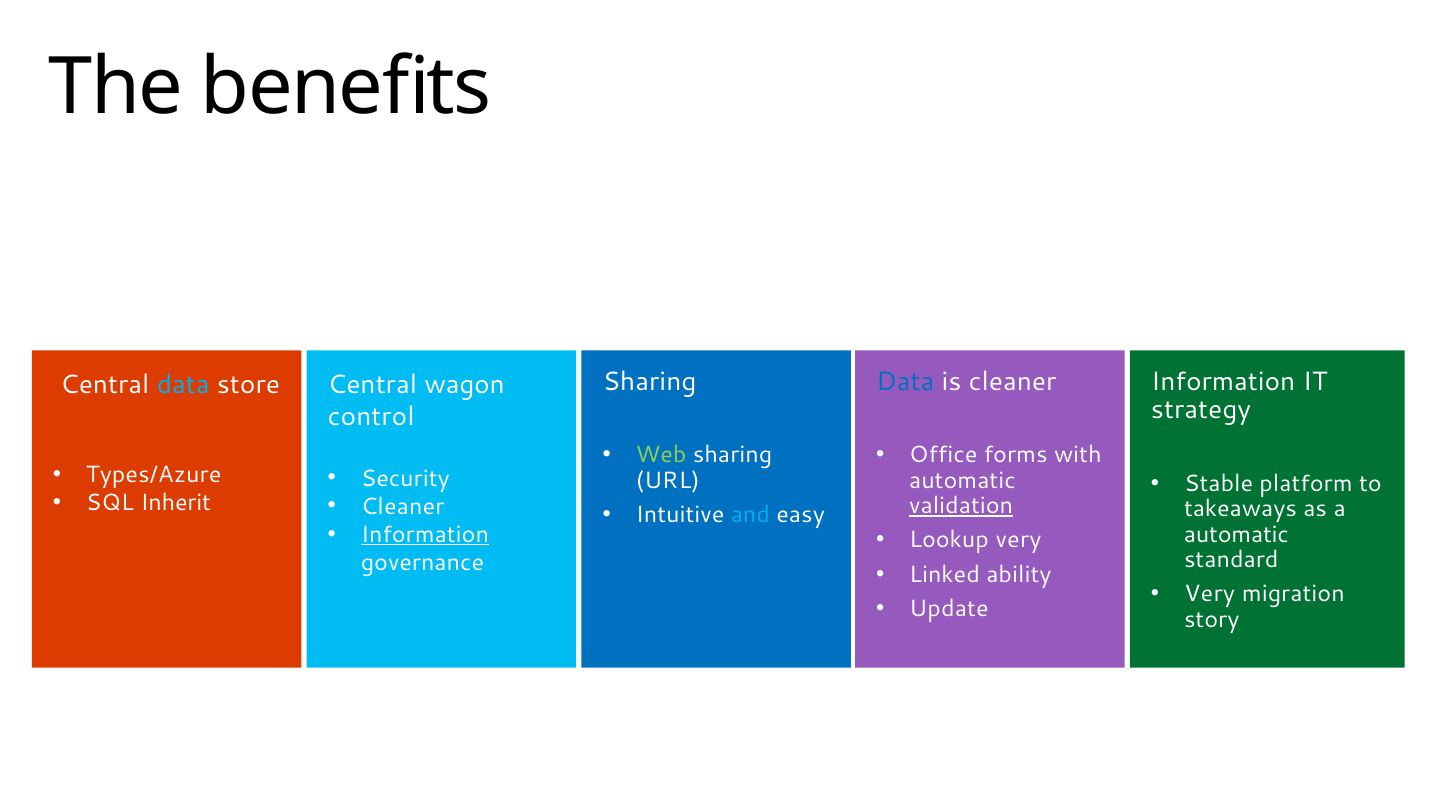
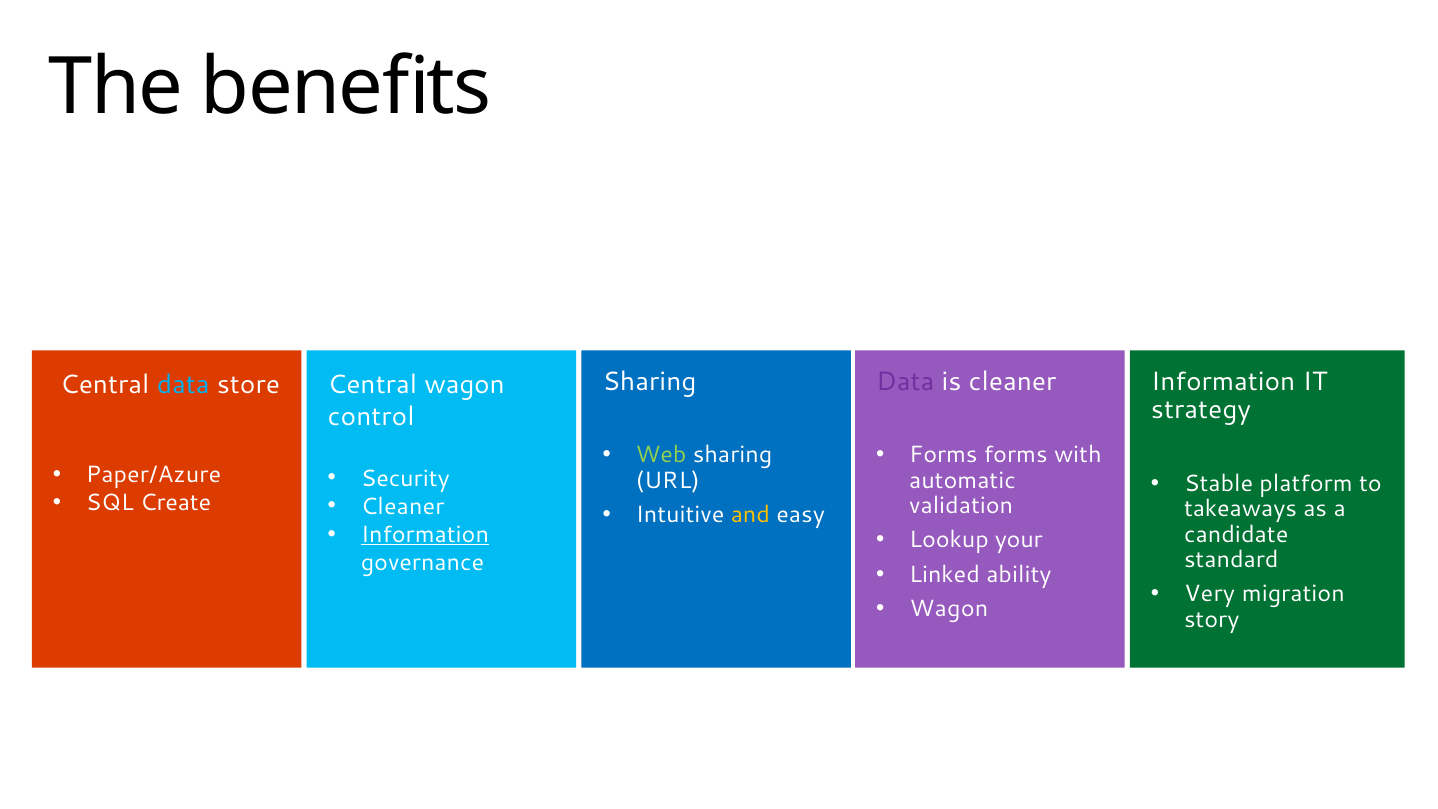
Data at (905, 381) colour: blue -> purple
Office at (943, 455): Office -> Forms
Types/Azure: Types/Azure -> Paper/Azure
Inherit: Inherit -> Create
validation underline: present -> none
and colour: light blue -> yellow
automatic at (1236, 534): automatic -> candidate
Lookup very: very -> your
Update at (949, 609): Update -> Wagon
